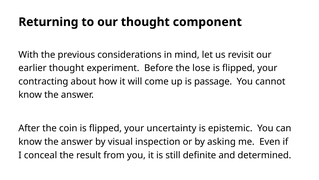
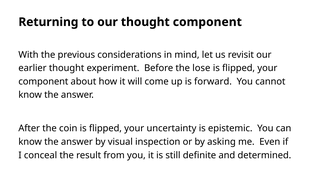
contracting at (43, 81): contracting -> component
passage: passage -> forward
